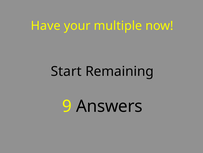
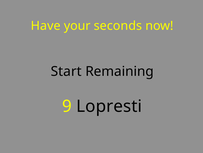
multiple: multiple -> seconds
Answers: Answers -> Lopresti
